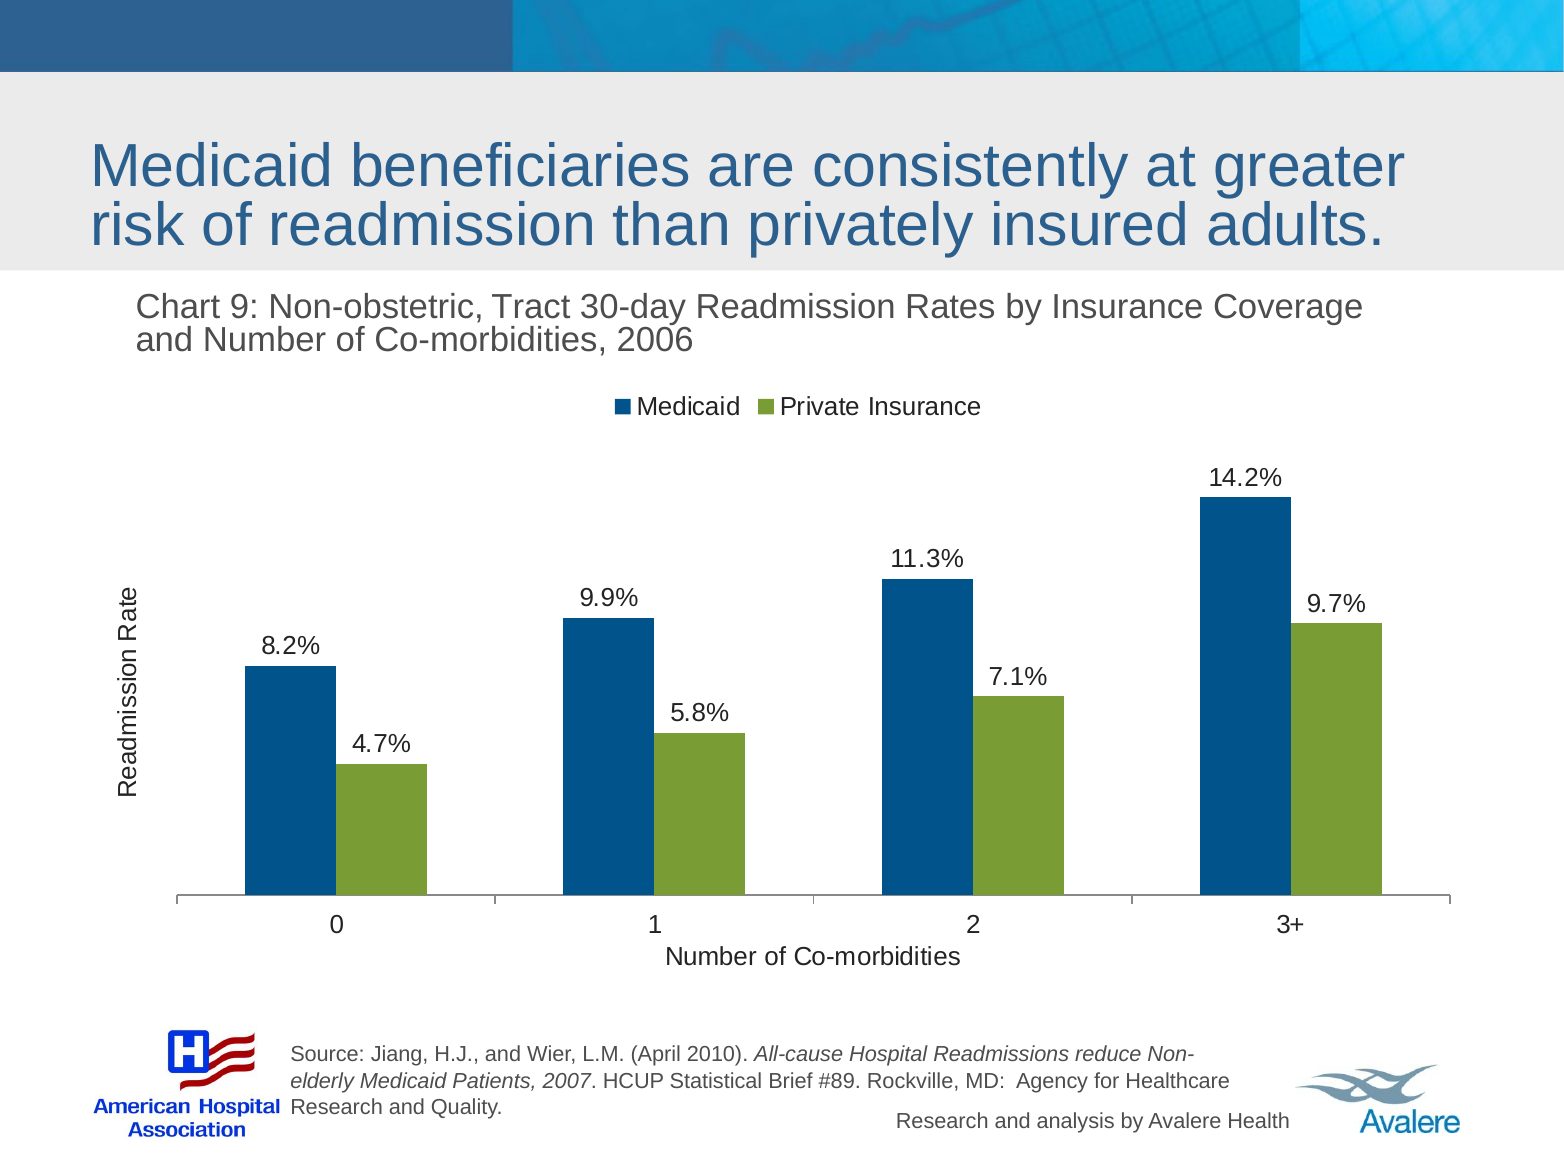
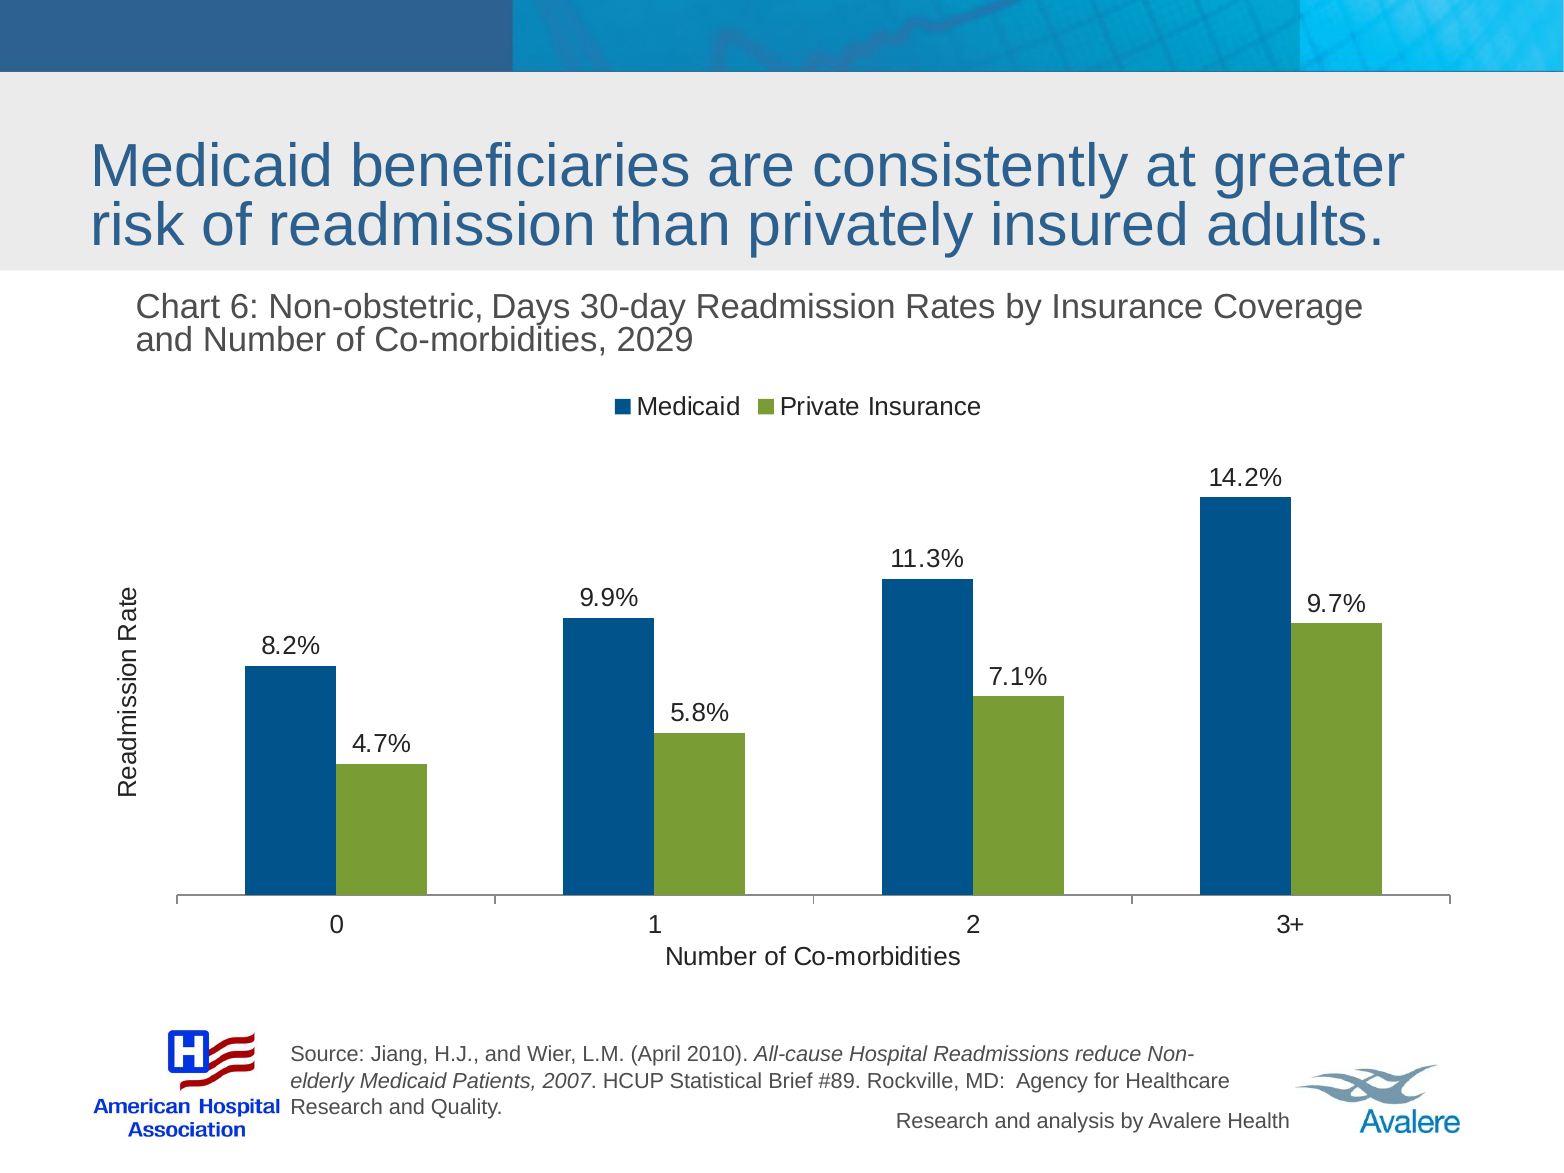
9: 9 -> 6
Tract: Tract -> Days
2006: 2006 -> 2029
